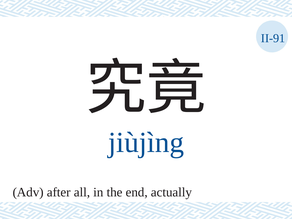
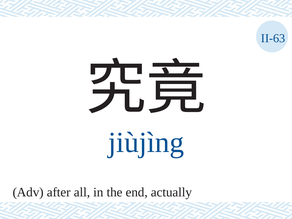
II-91: II-91 -> II-63
